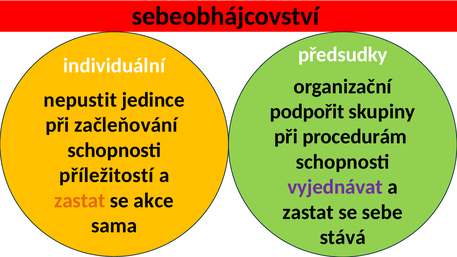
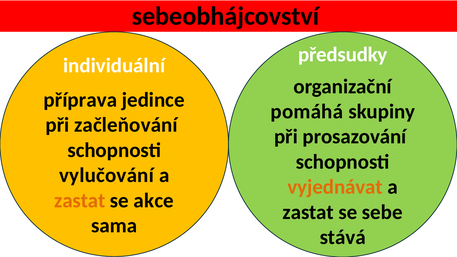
nepustit: nepustit -> příprava
podpořit: podpořit -> pomáhá
procedurám: procedurám -> prosazování
příležitostí: příležitostí -> vylučování
vyjednávat colour: purple -> orange
